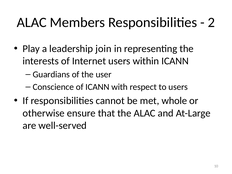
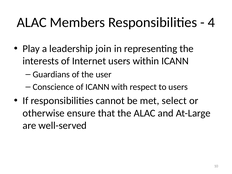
2: 2 -> 4
whole: whole -> select
